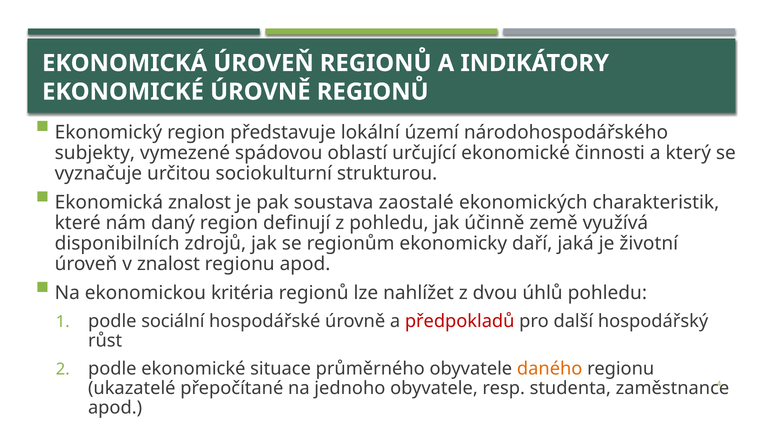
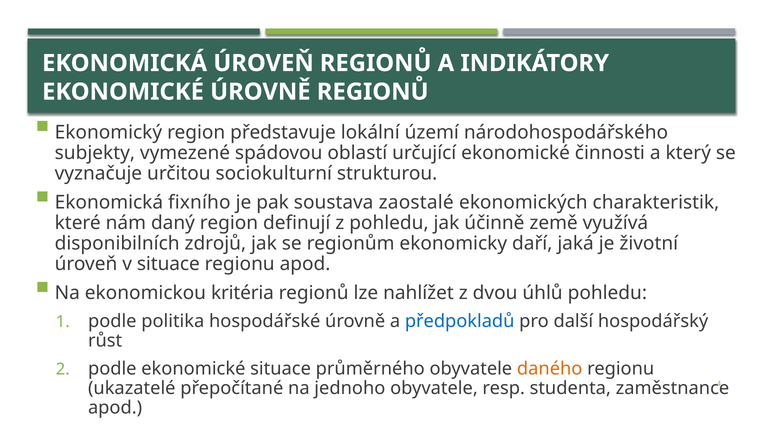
Ekonomická znalost: znalost -> fixního
v znalost: znalost -> situace
sociální: sociální -> politika
předpokladů colour: red -> blue
